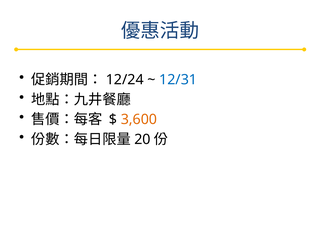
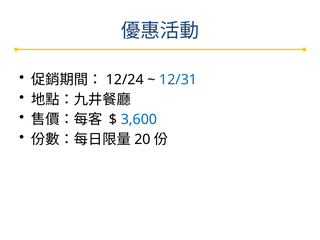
3,600 colour: orange -> blue
